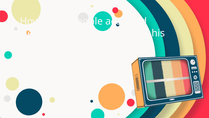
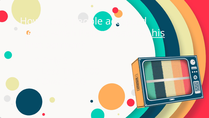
his underline: none -> present
